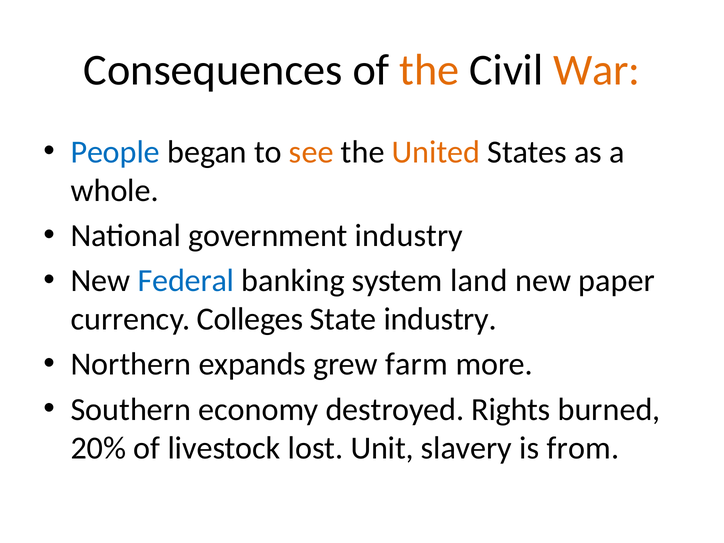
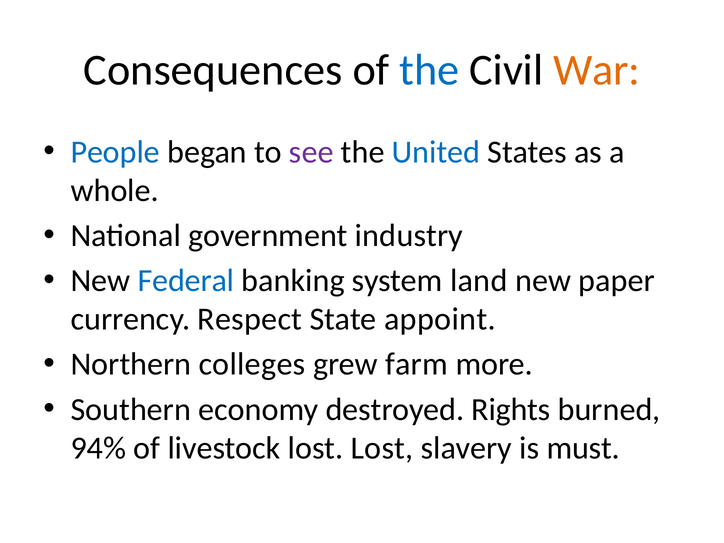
the at (429, 70) colour: orange -> blue
see colour: orange -> purple
United colour: orange -> blue
Colleges: Colleges -> Respect
State industry: industry -> appoint
expands: expands -> colleges
20%: 20% -> 94%
lost Unit: Unit -> Lost
from: from -> must
